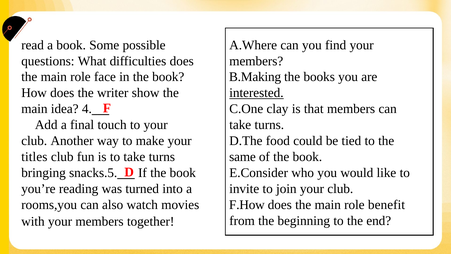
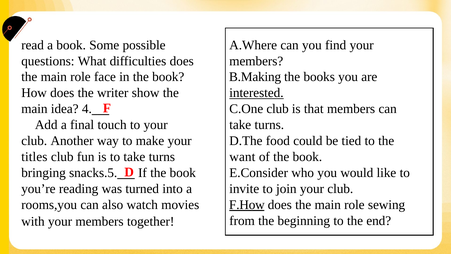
C.One clay: clay -> club
same: same -> want
F.How underline: none -> present
benefit: benefit -> sewing
